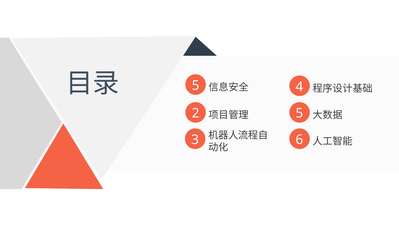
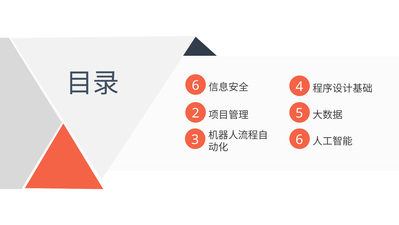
5 at (196, 85): 5 -> 6
